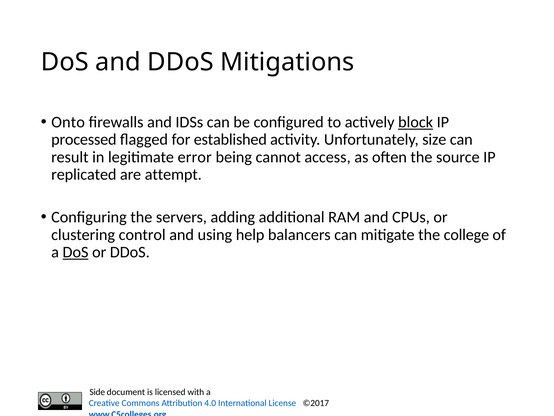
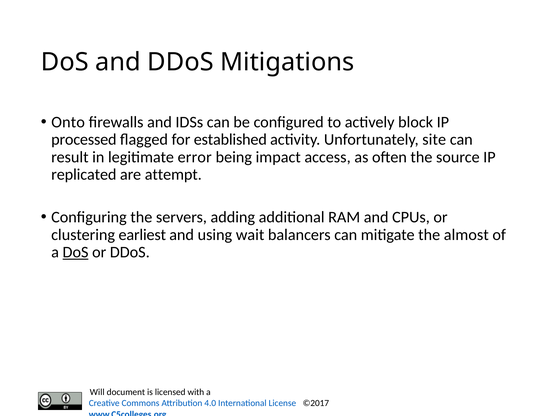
block underline: present -> none
size: size -> site
cannot: cannot -> impact
control: control -> earliest
help: help -> wait
college: college -> almost
Side: Side -> Will
